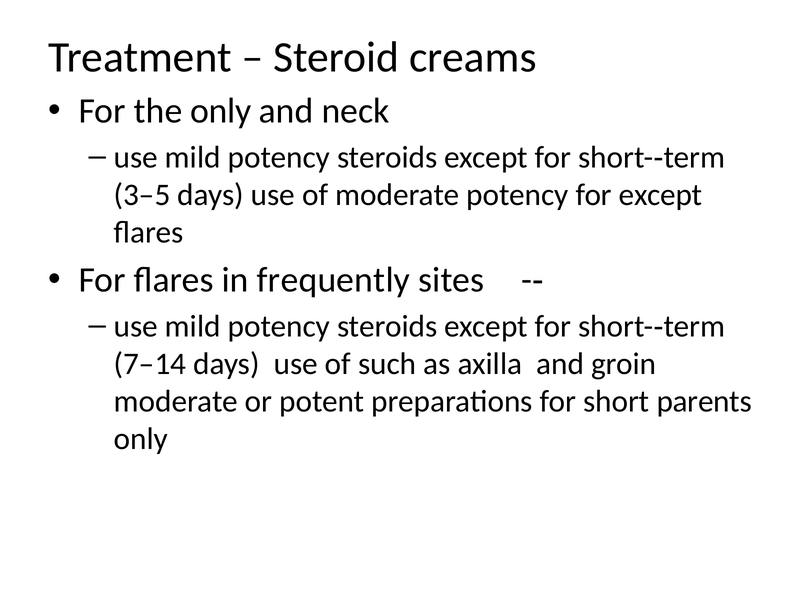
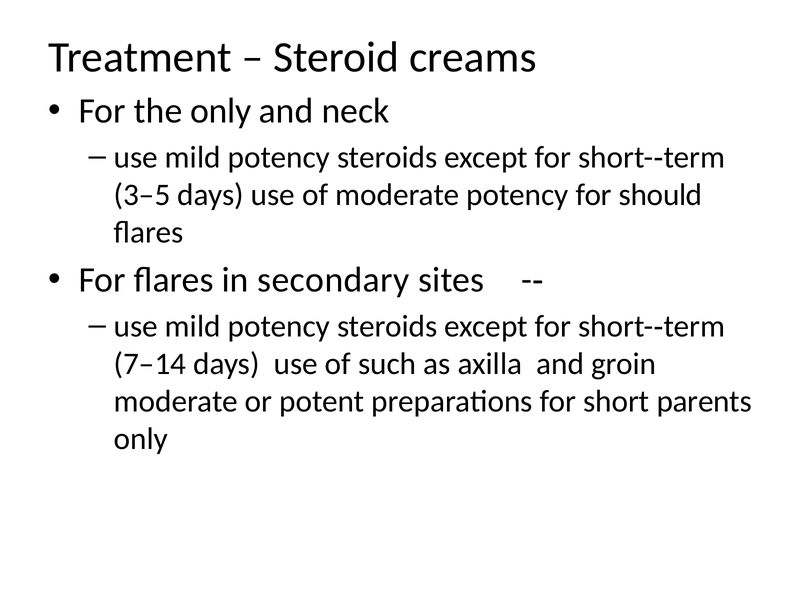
for except: except -> should
frequently: frequently -> secondary
